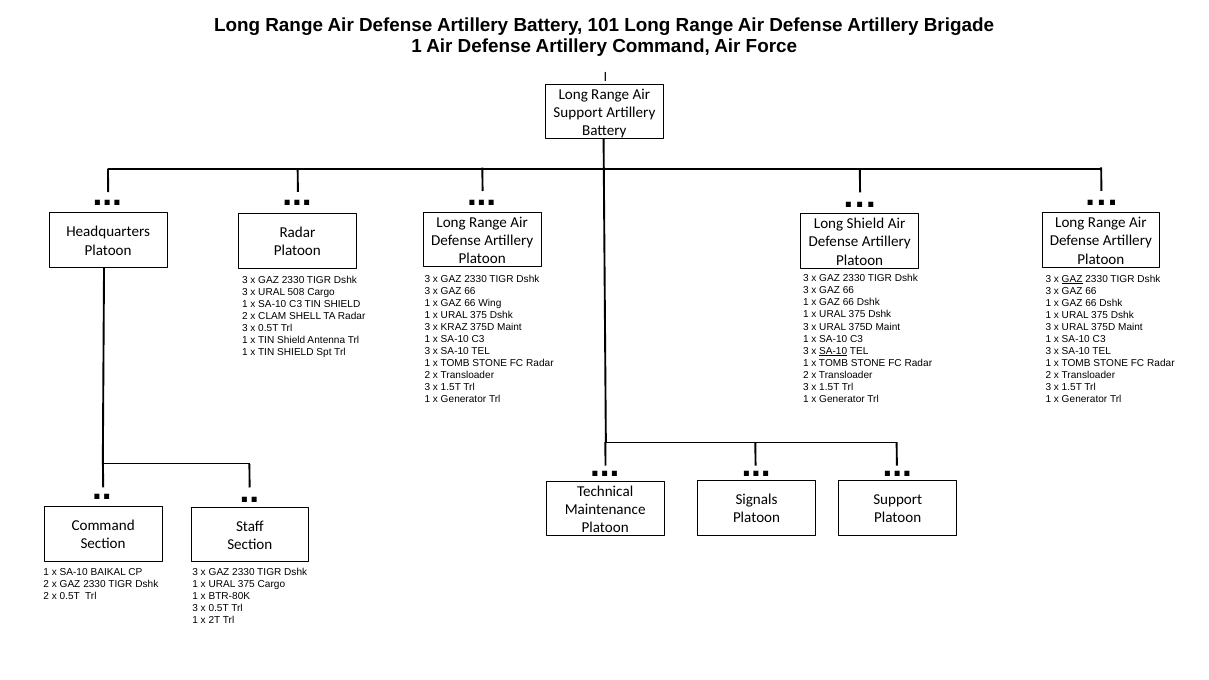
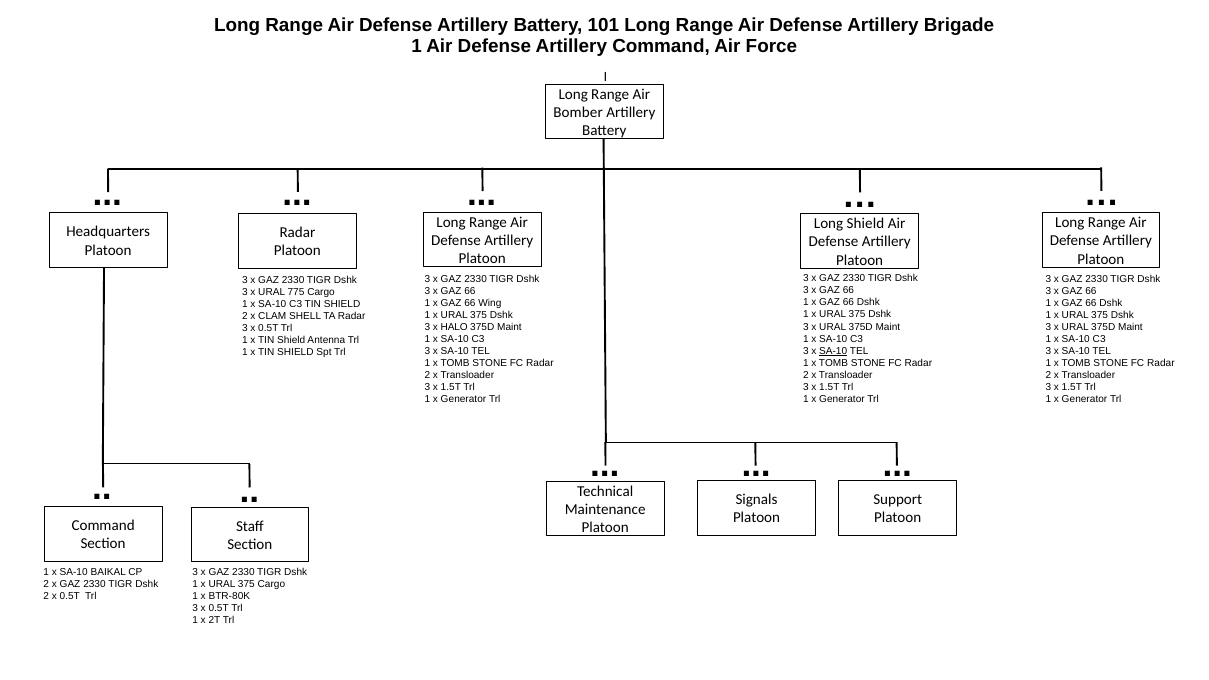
Support at (578, 113): Support -> Bomber
GAZ at (1072, 279) underline: present -> none
508: 508 -> 775
KRAZ: KRAZ -> HALO
